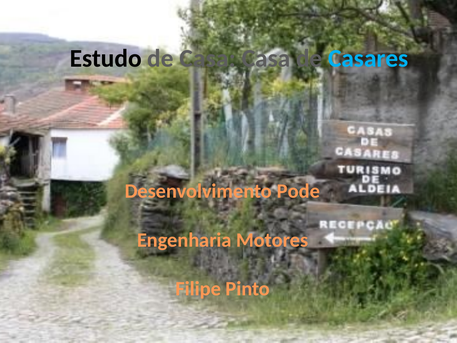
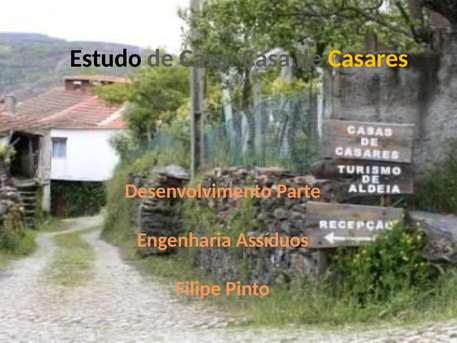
Casares colour: light blue -> yellow
Pode: Pode -> Parte
Motores: Motores -> Assíduos
